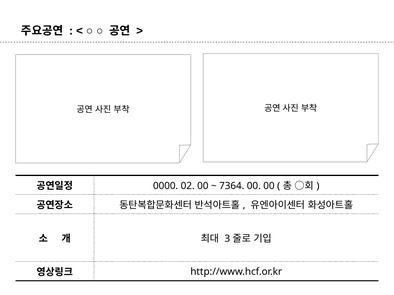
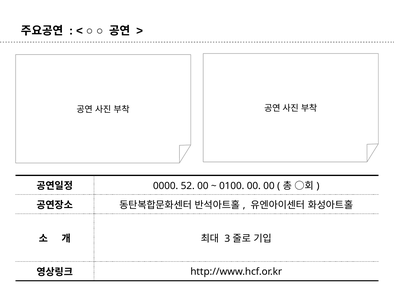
02: 02 -> 52
7364: 7364 -> 0100
